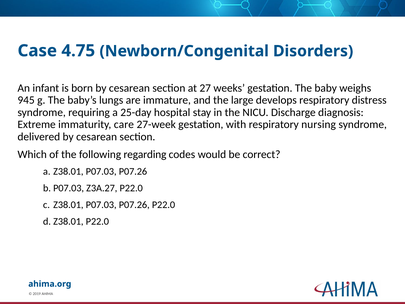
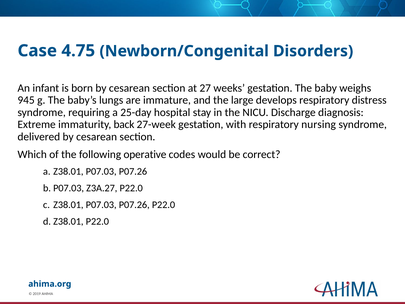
care: care -> back
regarding: regarding -> operative
